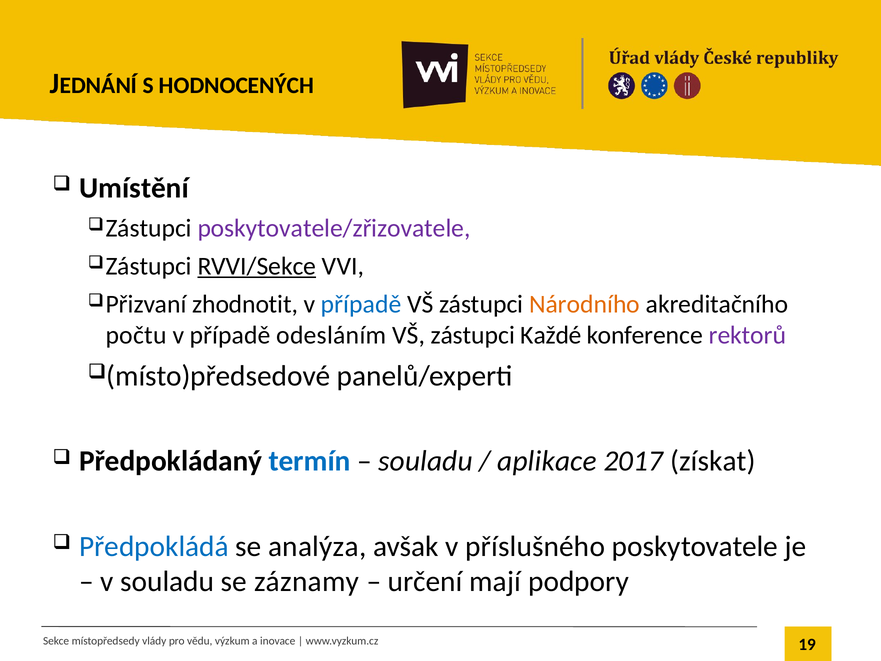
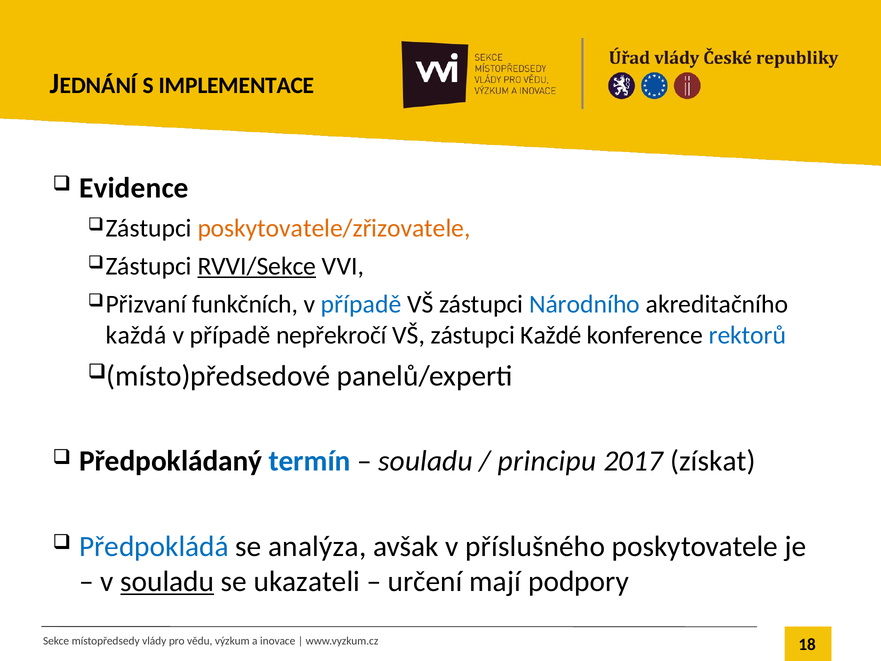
HODNOCENÝCH: HODNOCENÝCH -> IMPLEMENTACE
Umístění: Umístění -> Evidence
poskytovatele/zřizovatele colour: purple -> orange
zhodnotit: zhodnotit -> funkčních
Národního colour: orange -> blue
počtu: počtu -> každá
odesláním: odesláním -> nepřekročí
rektorů colour: purple -> blue
aplikace: aplikace -> principu
souladu at (167, 581) underline: none -> present
záznamy: záznamy -> ukazateli
19: 19 -> 18
